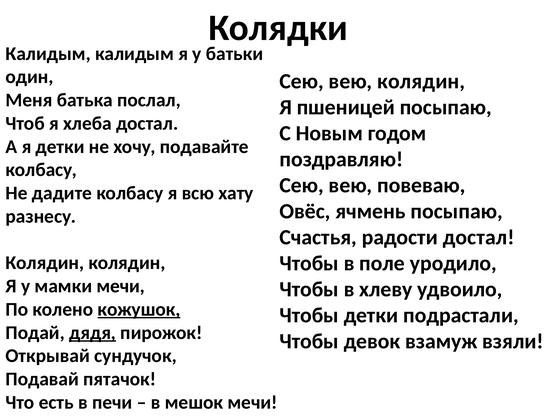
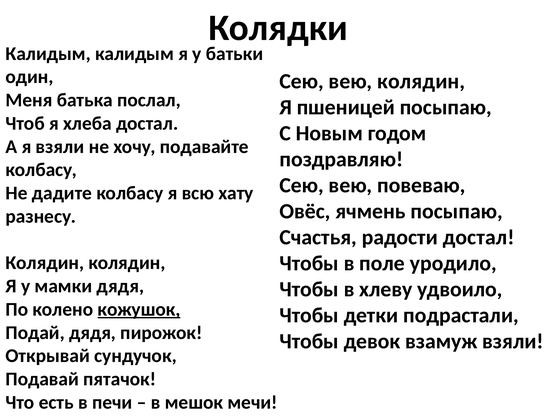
я детки: детки -> взяли
мамки мечи: мечи -> дядя
дядя at (93, 333) underline: present -> none
